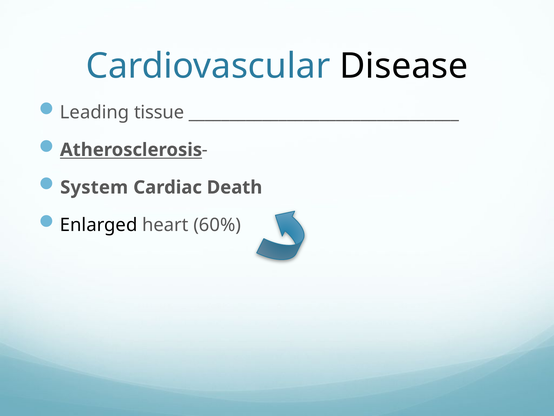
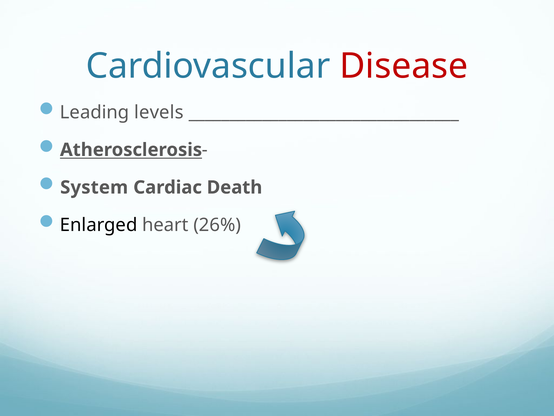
Disease colour: black -> red
tissue: tissue -> levels
60%: 60% -> 26%
